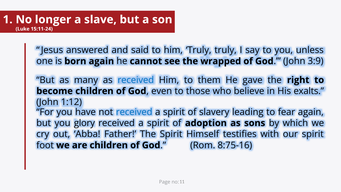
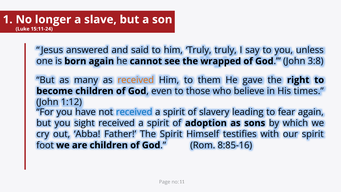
3:9: 3:9 -> 3:8
received at (136, 80) colour: blue -> orange
exalts: exalts -> times
glory: glory -> sight
8:75-16: 8:75-16 -> 8:85-16
